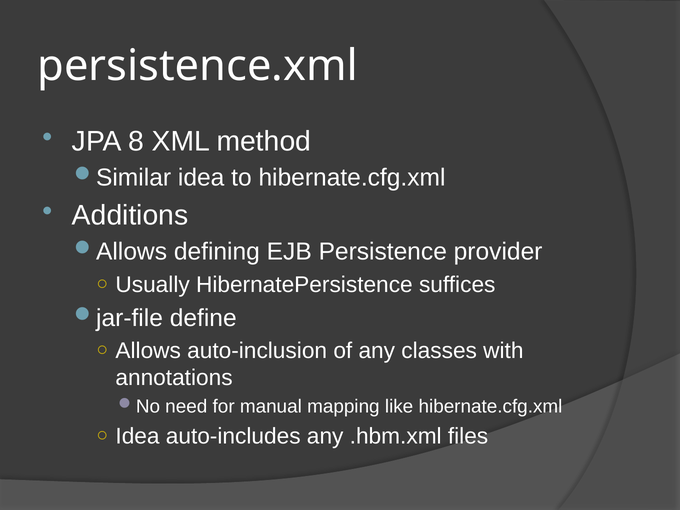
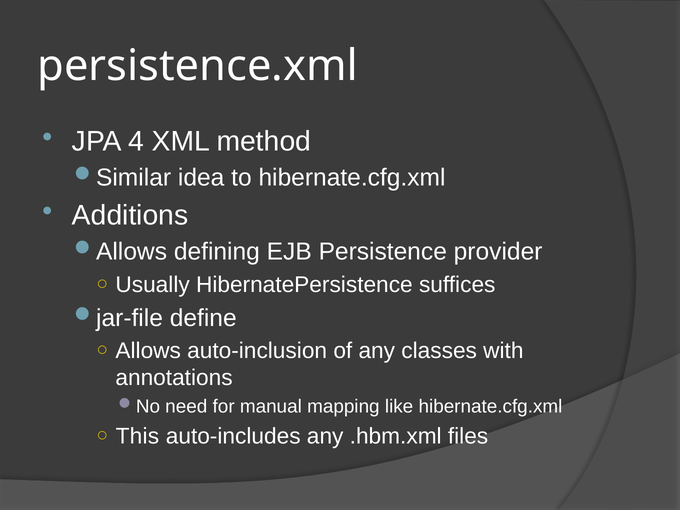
8: 8 -> 4
Idea at (138, 436): Idea -> This
